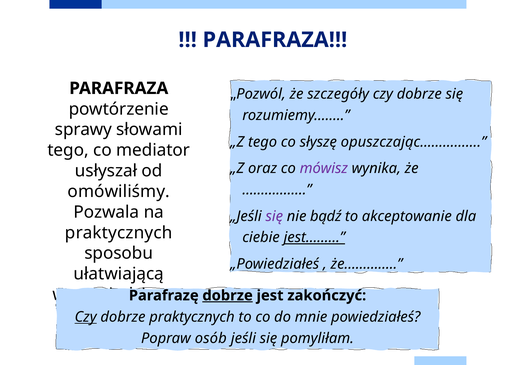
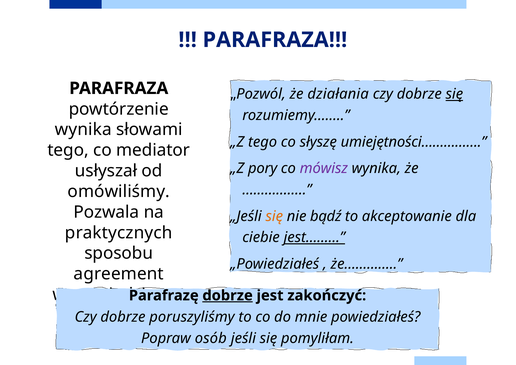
szczegóły: szczegóły -> działania
się at (454, 94) underline: none -> present
sprawy at (83, 130): sprawy -> wynika
opuszczając……………: opuszczając…………… -> umiejętności……………
„Z oraz: oraz -> pory
się at (274, 216) colour: purple -> orange
ułatwiającą: ułatwiającą -> agreement
Czy at (86, 317) underline: present -> none
praktycznych at (192, 317): praktycznych -> poruszyliśmy
